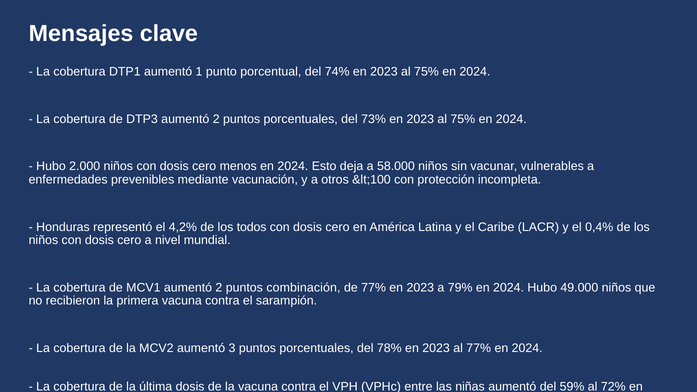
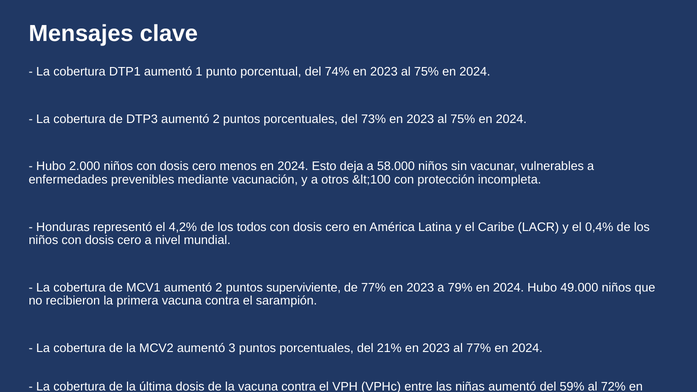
combinación: combinación -> superviviente
78%: 78% -> 21%
